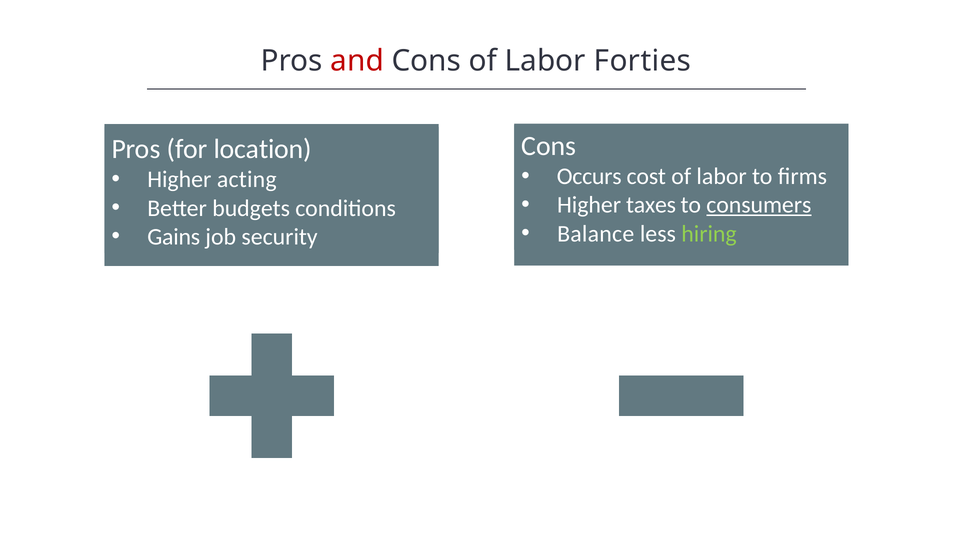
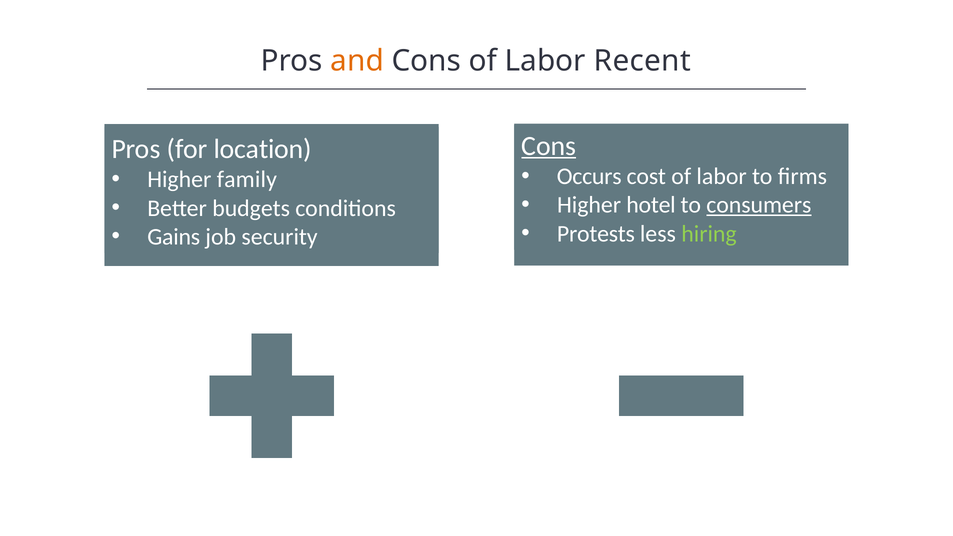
and colour: red -> orange
Forties: Forties -> Recent
Cons at (549, 146) underline: none -> present
acting: acting -> family
taxes: taxes -> hotel
Balance: Balance -> Protests
